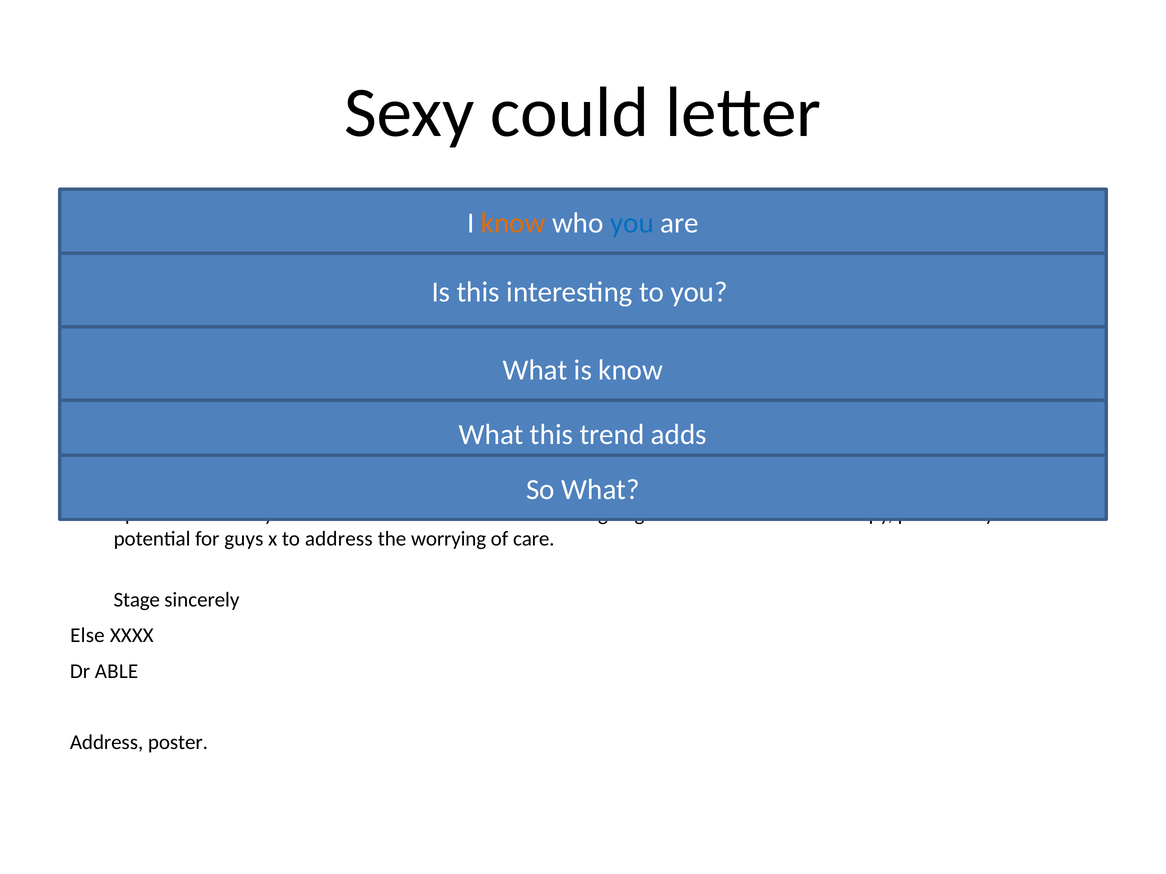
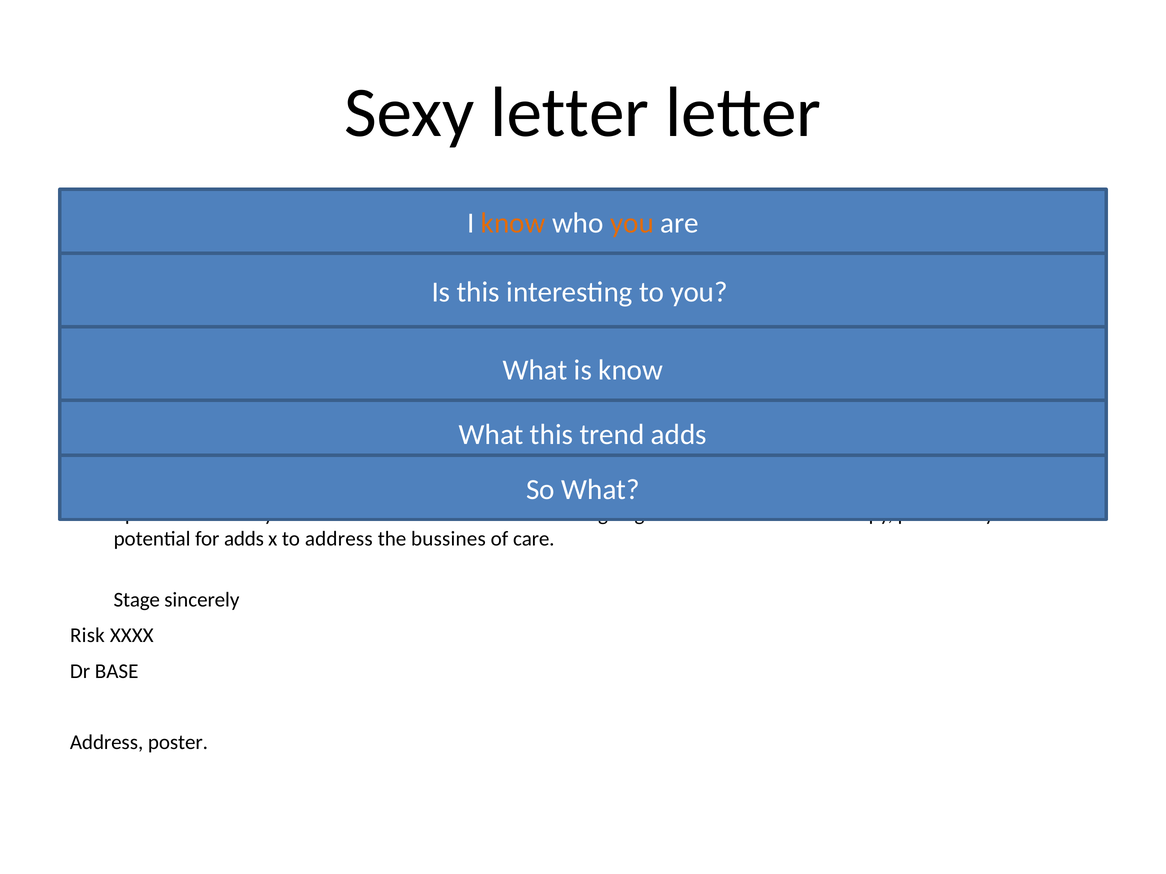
Sexy could: could -> letter
you at (632, 223) colour: blue -> orange
for guys: guys -> adds
the worrying: worrying -> bussines
Else at (87, 636): Else -> Risk
Dr ABLE: ABLE -> BASE
